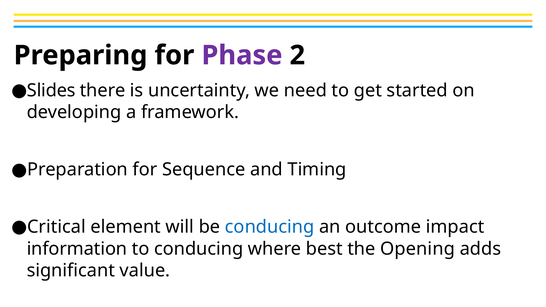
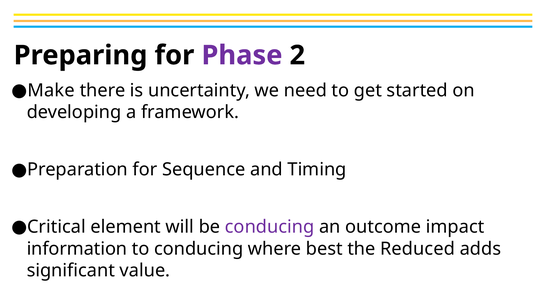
Slides: Slides -> Make
conducing at (270, 227) colour: blue -> purple
Opening: Opening -> Reduced
